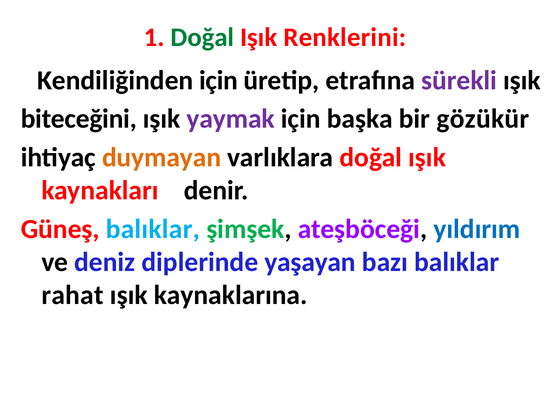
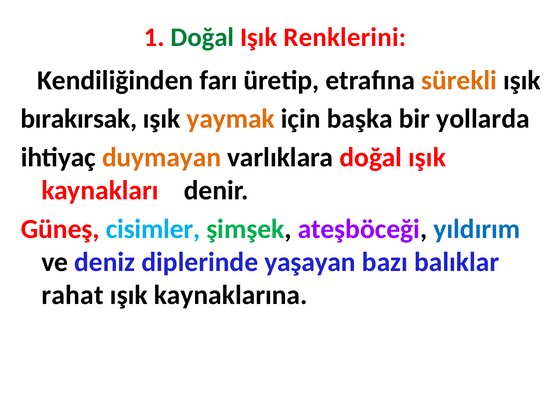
Kendiliğinden için: için -> farı
sürekli colour: purple -> orange
biteceğini: biteceğini -> bırakırsak
yaymak colour: purple -> orange
gözükür: gözükür -> yollarda
Güneş balıklar: balıklar -> cisimler
